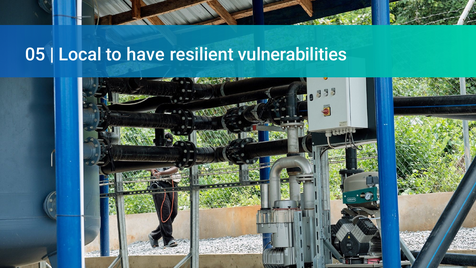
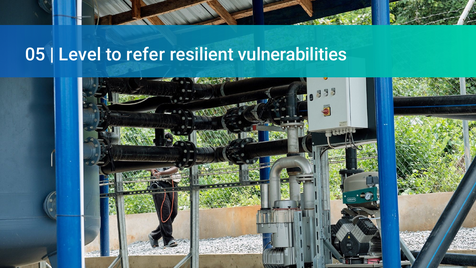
Local: Local -> Level
have: have -> refer
